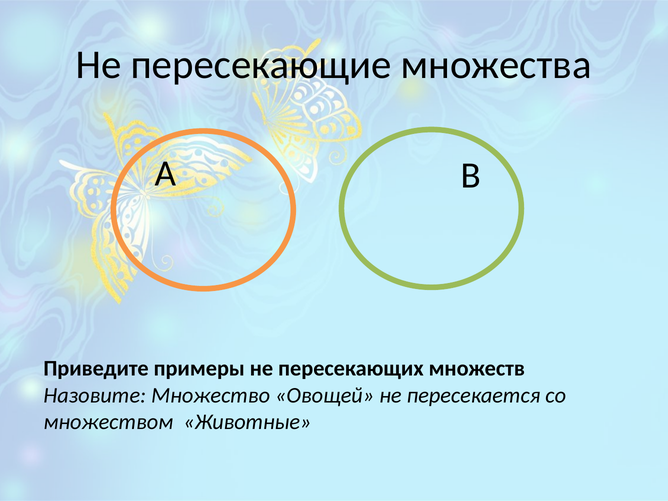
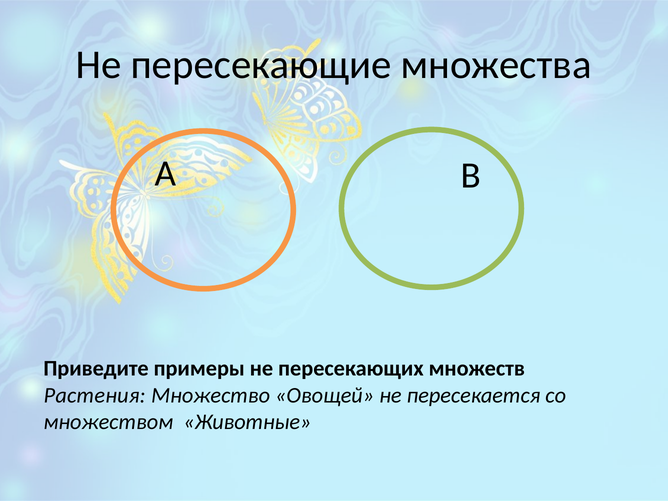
Назовите: Назовите -> Растения
